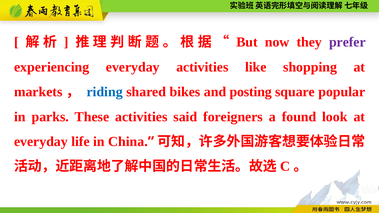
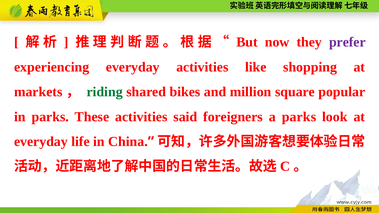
riding colour: blue -> green
posting: posting -> million
a found: found -> parks
